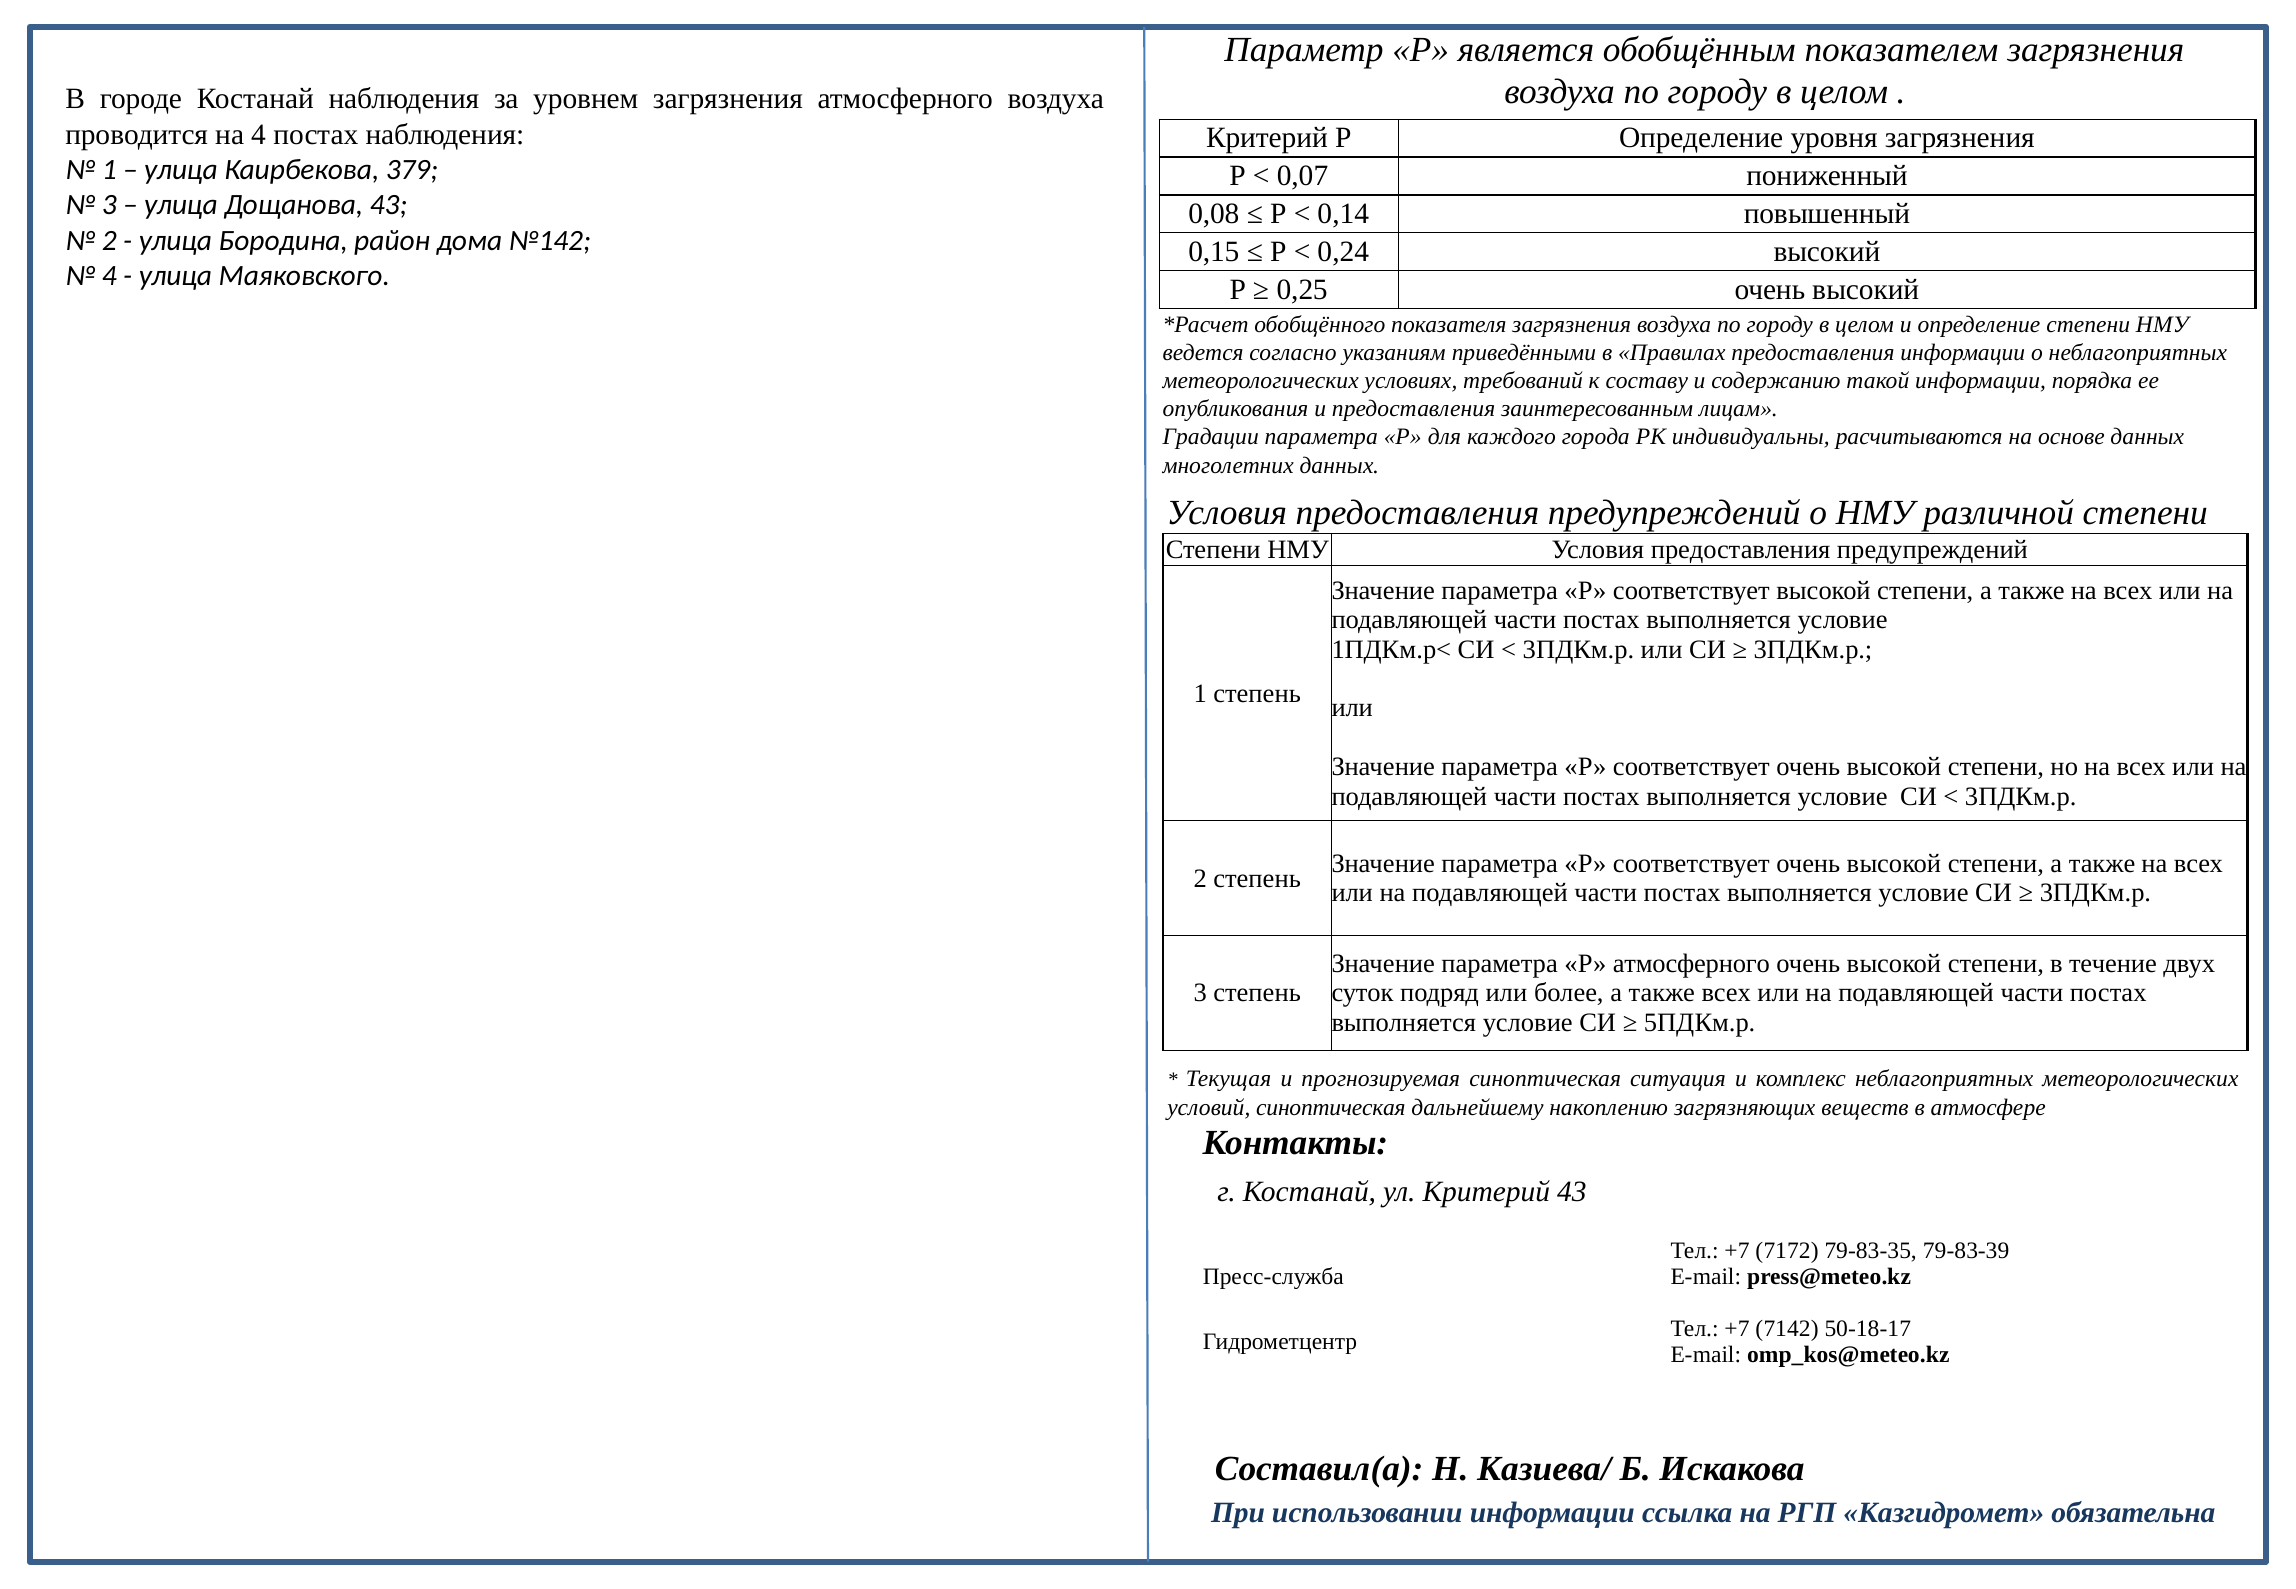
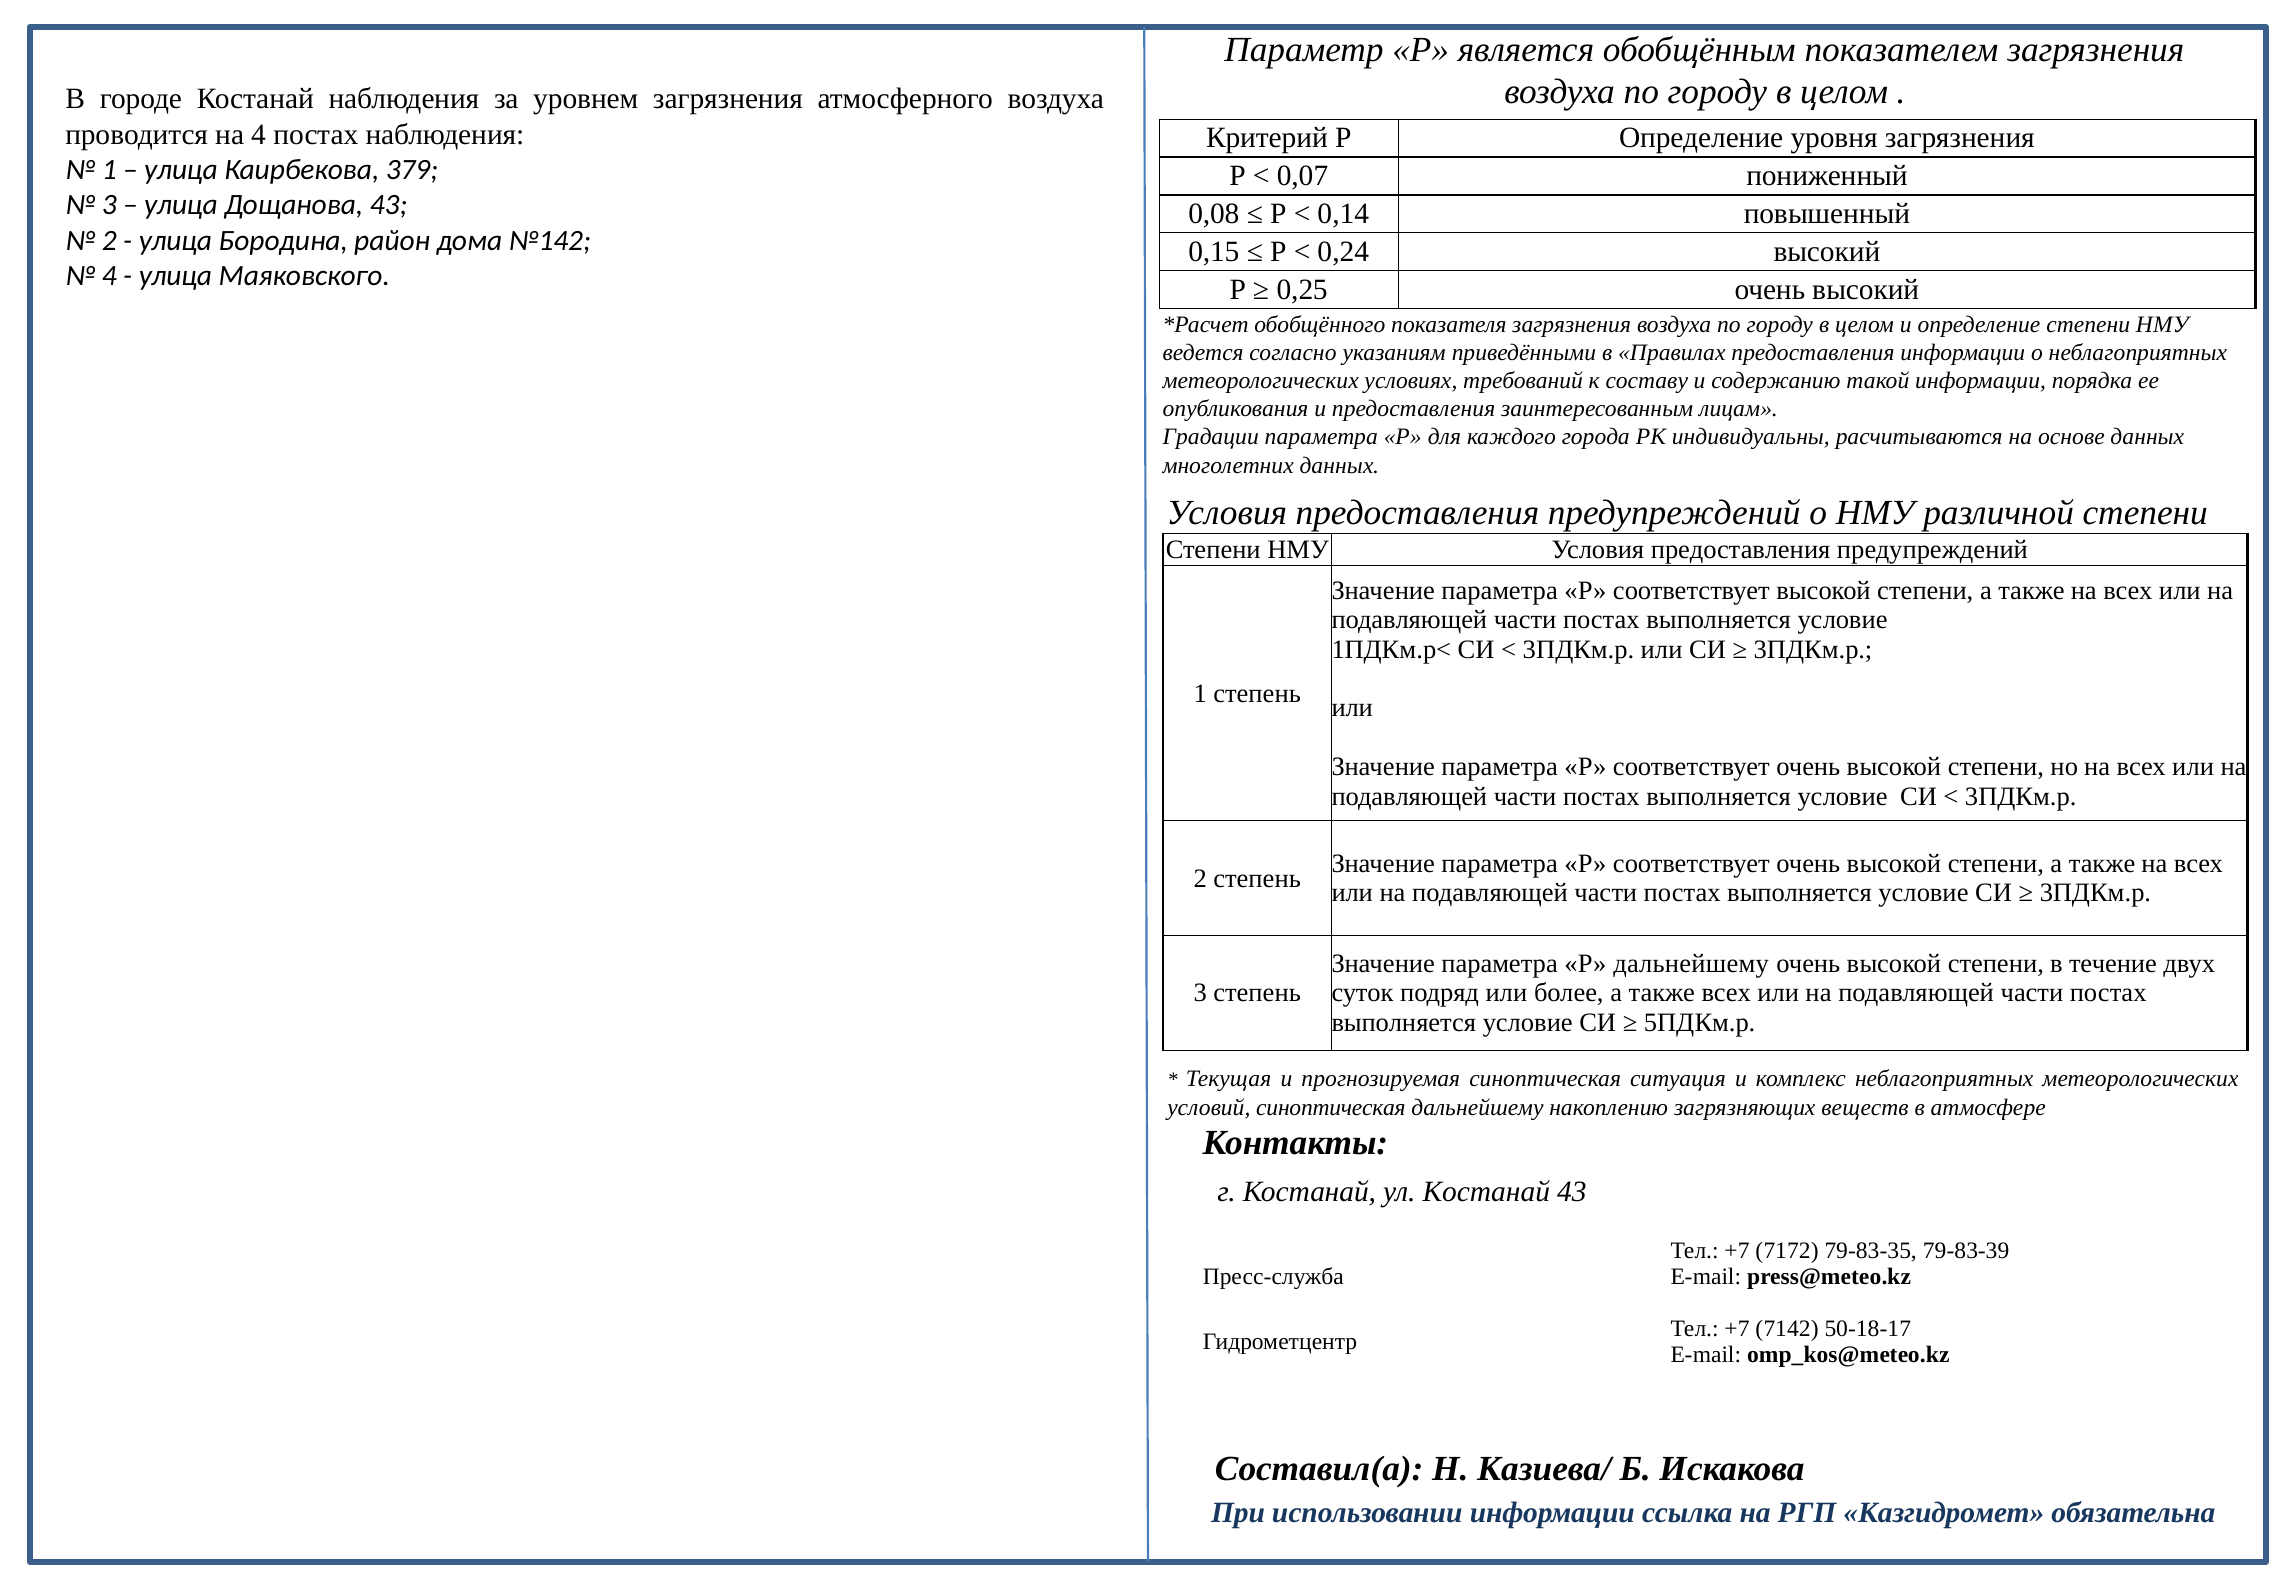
Р атмосферного: атмосферного -> дальнейшему
ул Критерий: Критерий -> Костанай
